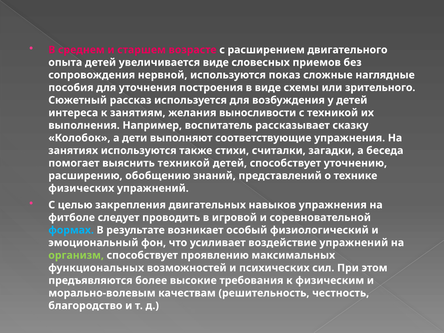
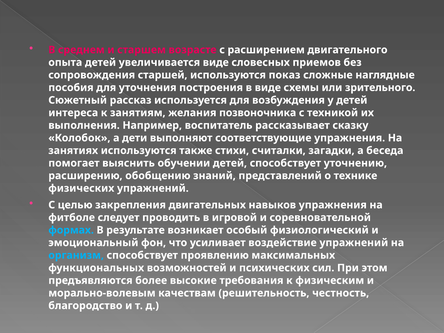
нервной: нервной -> старшей
выносливости: выносливости -> позвоночника
выяснить техникой: техникой -> обучении
организм colour: light green -> light blue
